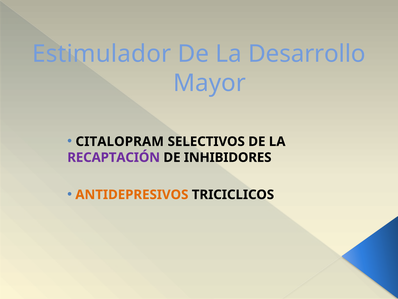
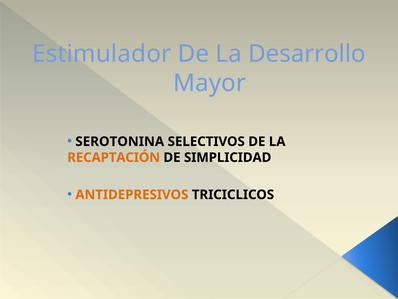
CITALOPRAM: CITALOPRAM -> SEROTONINA
RECAPTACIÓN colour: purple -> orange
INHIBIDORES: INHIBIDORES -> SIMPLICIDAD
